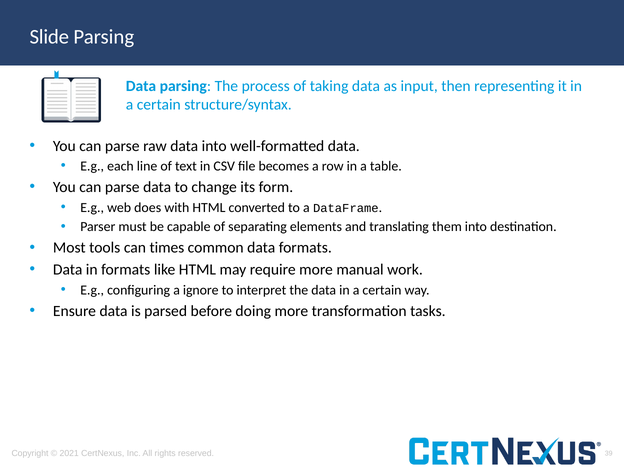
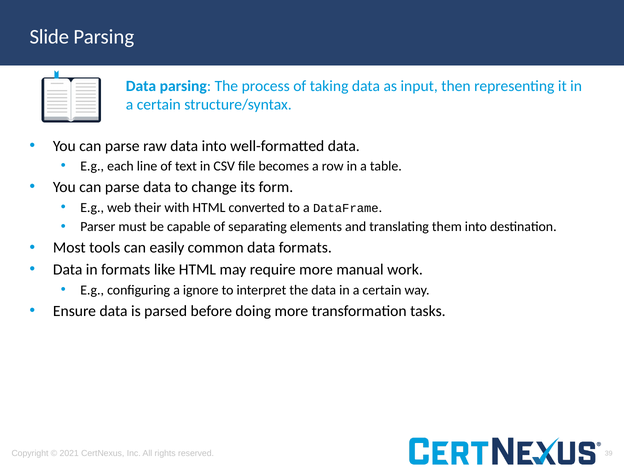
does: does -> their
times: times -> easily
